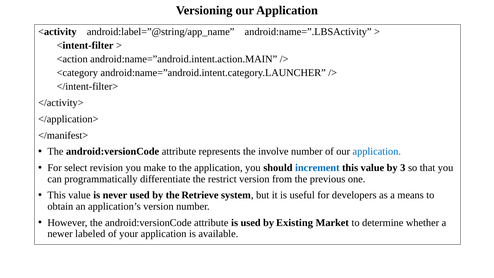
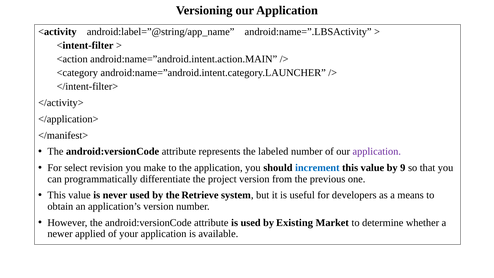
involve: involve -> labeled
application at (377, 151) colour: blue -> purple
3: 3 -> 9
restrict: restrict -> project
labeled: labeled -> applied
